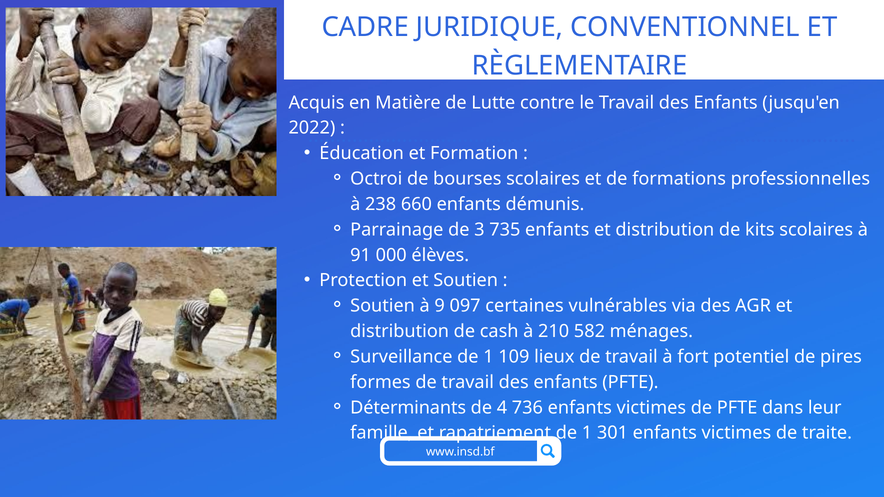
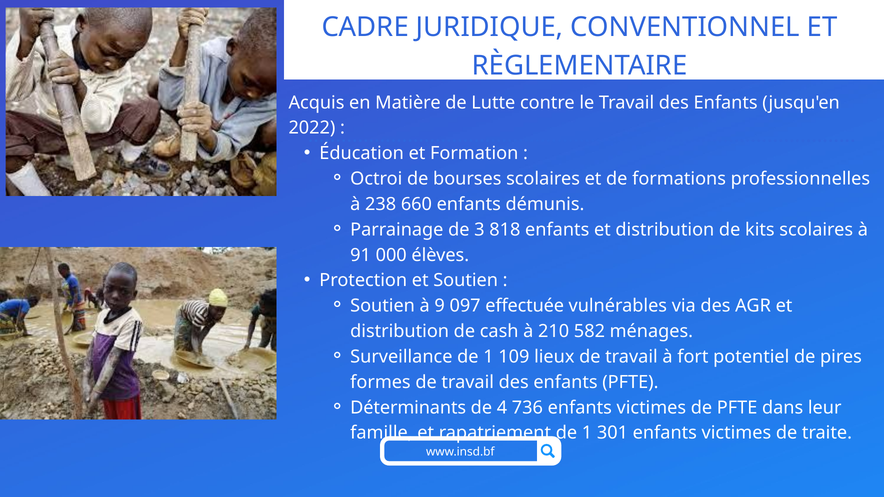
735: 735 -> 818
certaines: certaines -> effectuée
